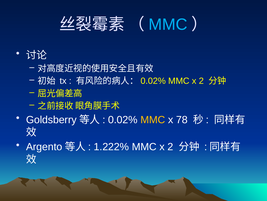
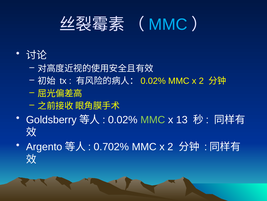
MMC at (153, 119) colour: yellow -> light green
78: 78 -> 13
1.222%: 1.222% -> 0.702%
